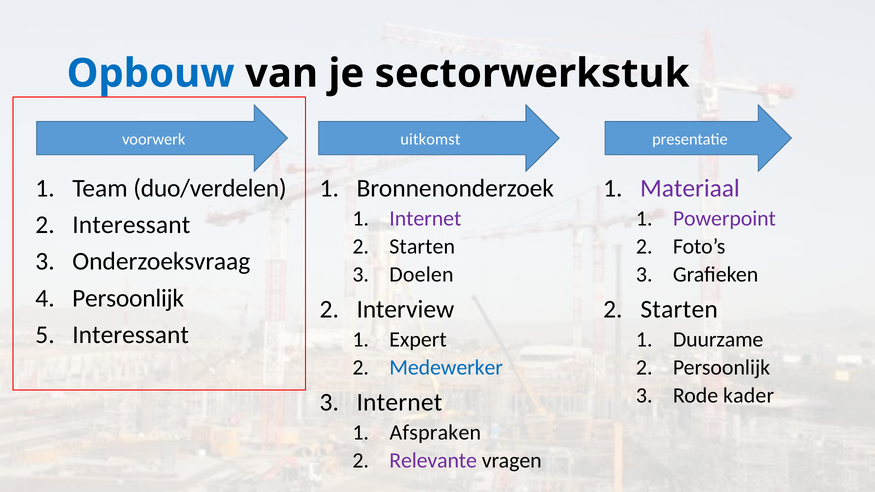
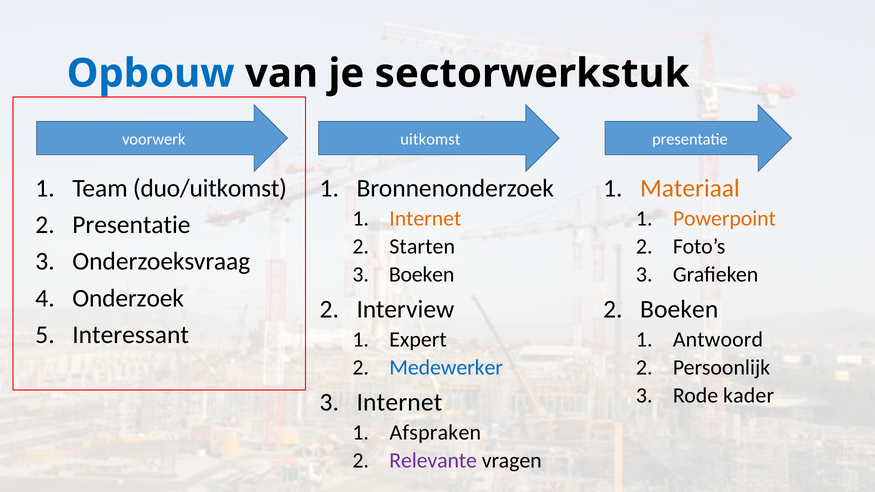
duo/verdelen: duo/verdelen -> duo/uitkomst
Materiaal colour: purple -> orange
Internet at (425, 218) colour: purple -> orange
Powerpoint colour: purple -> orange
Interessant at (131, 225): Interessant -> Presentatie
Doelen at (421, 275): Doelen -> Boeken
Persoonlijk at (128, 298): Persoonlijk -> Onderzoek
Starten at (679, 309): Starten -> Boeken
Duurzame: Duurzame -> Antwoord
